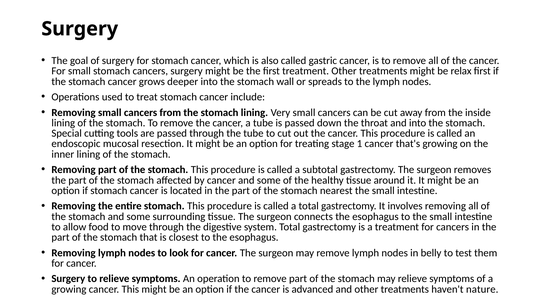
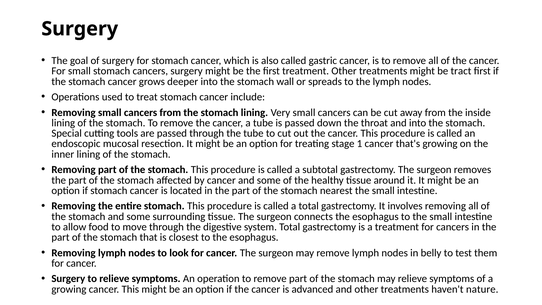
relax: relax -> tract
